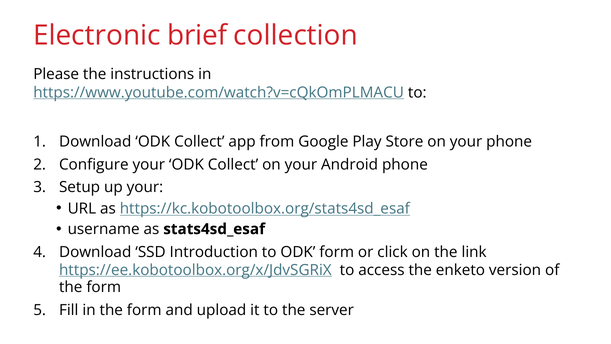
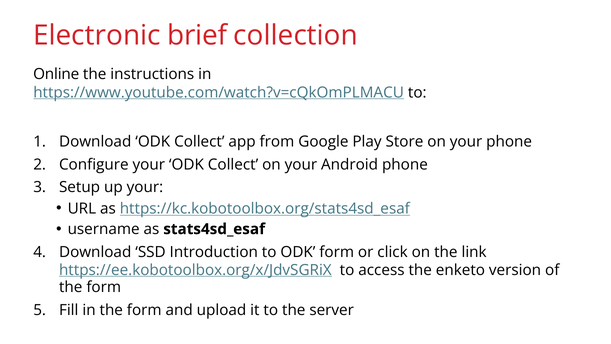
Please: Please -> Online
